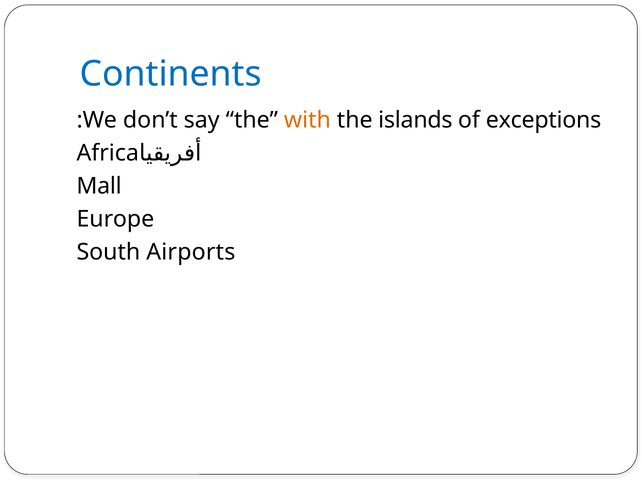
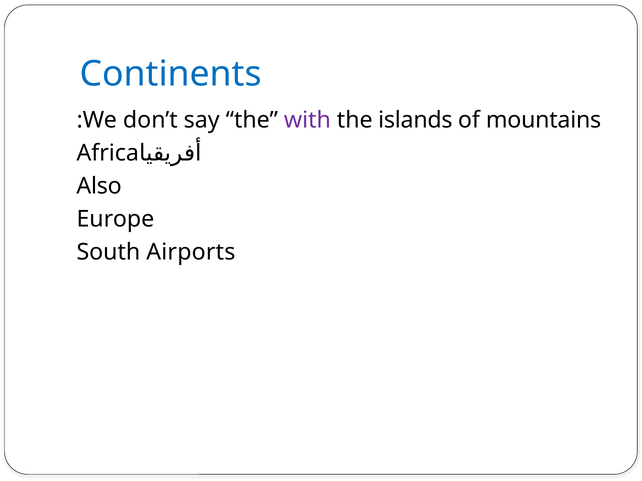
with colour: orange -> purple
exceptions: exceptions -> mountains
Mall: Mall -> Also
